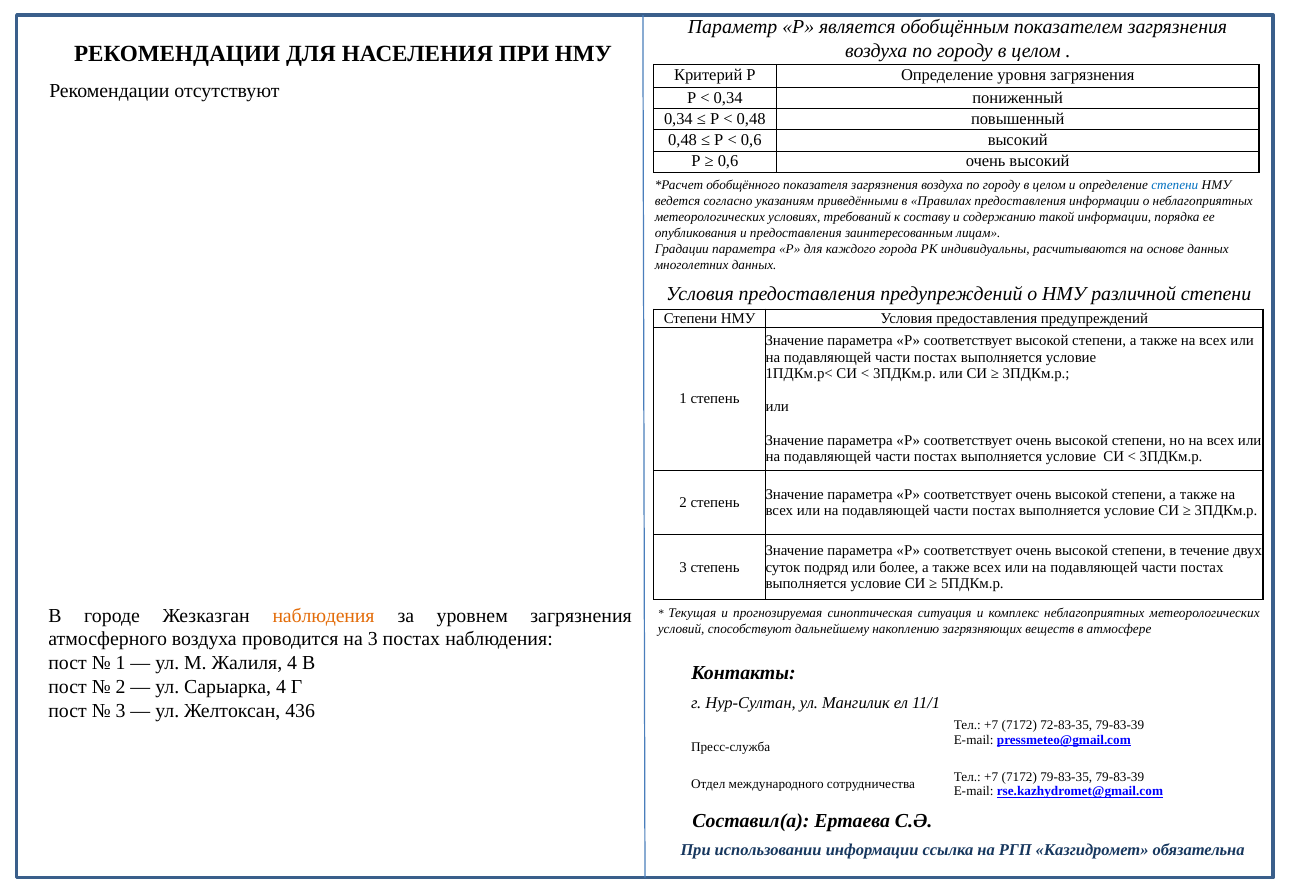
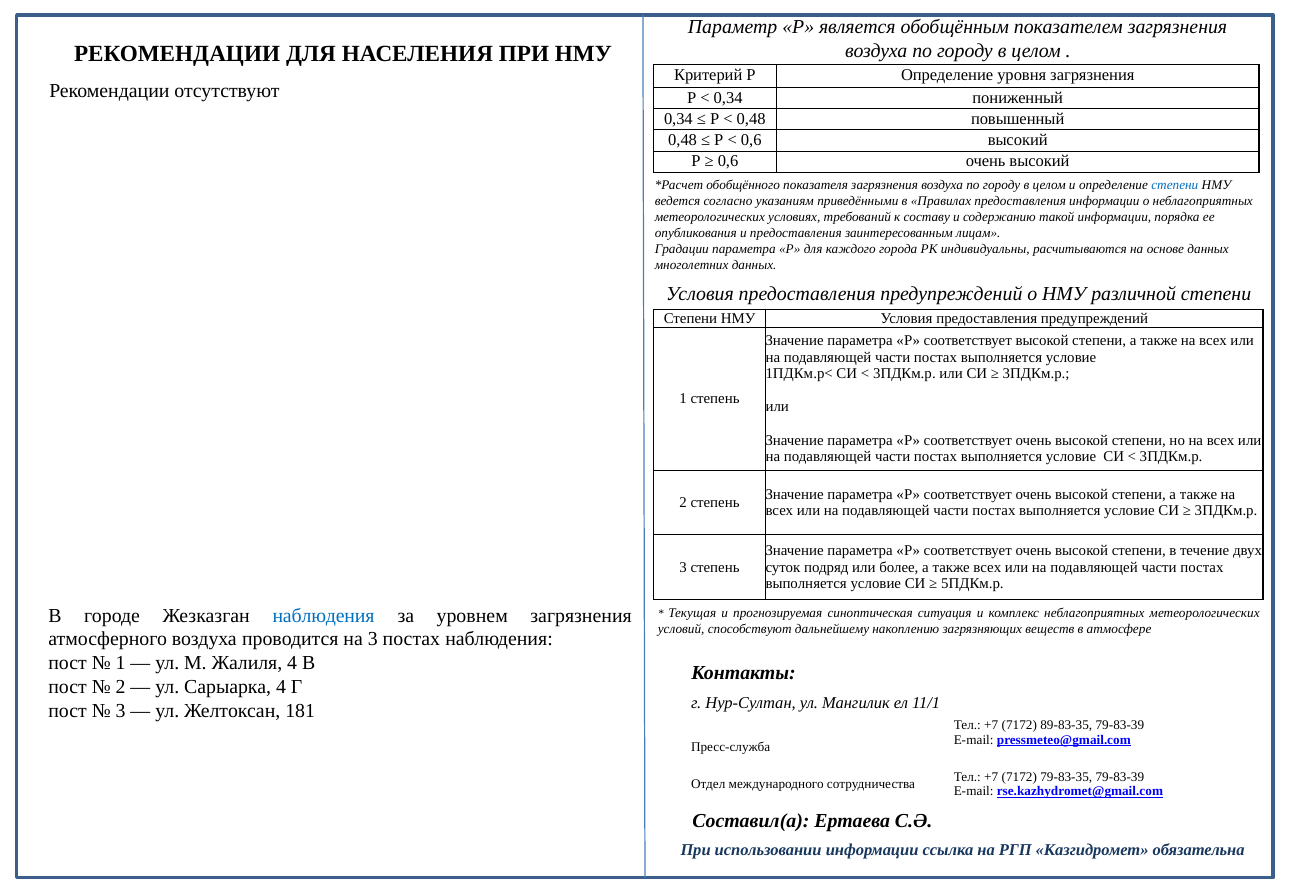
наблюдения at (323, 616) colour: orange -> blue
436: 436 -> 181
72-83-35: 72-83-35 -> 89-83-35
